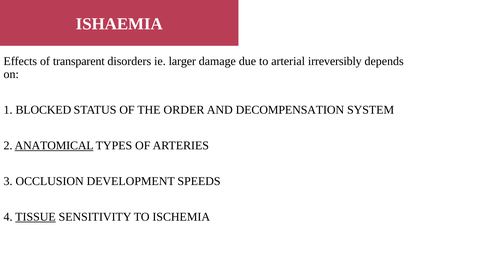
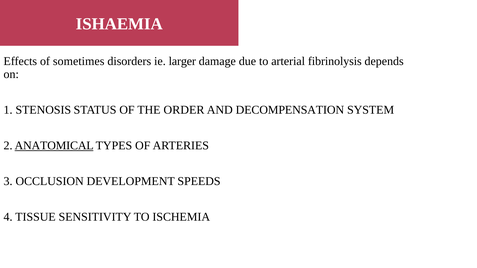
transparent: transparent -> sometimes
irreversibly: irreversibly -> fibrinolysis
BLOCKED: BLOCKED -> STENOSIS
TISSUE underline: present -> none
